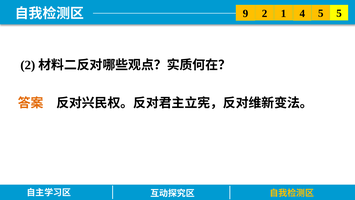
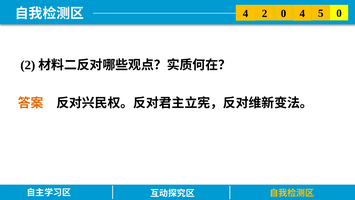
9 at (245, 13): 9 -> 4
2 1: 1 -> 0
5 5: 5 -> 0
